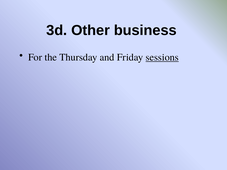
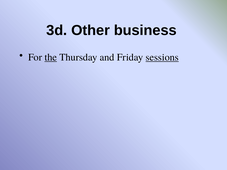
the underline: none -> present
